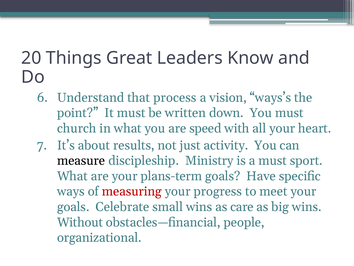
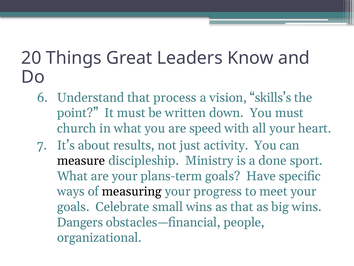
ways’s: ways’s -> skills’s
a must: must -> done
measuring colour: red -> black
as care: care -> that
Without: Without -> Dangers
